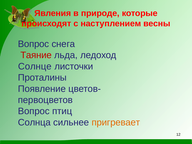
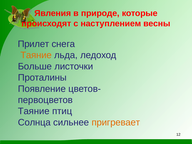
Вопрос at (33, 44): Вопрос -> Прилет
Таяние at (36, 55) colour: red -> orange
Солнце: Солнце -> Больше
Вопрос at (34, 111): Вопрос -> Таяние
